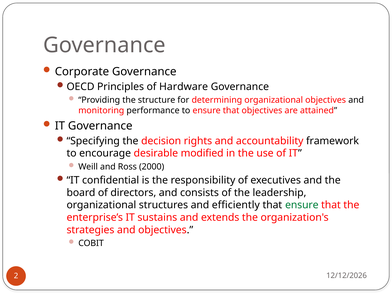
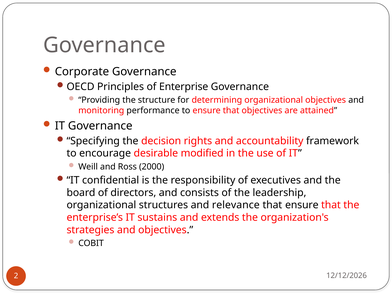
Hardware: Hardware -> Enterprise
efficiently: efficiently -> relevance
ensure at (302, 205) colour: green -> black
